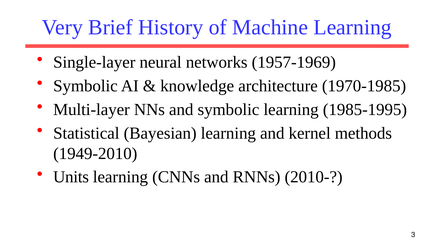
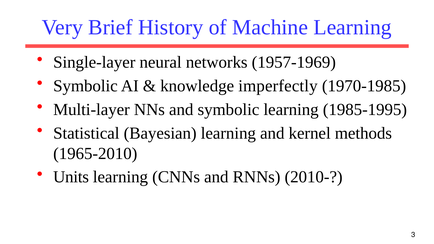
architecture: architecture -> imperfectly
1949-2010: 1949-2010 -> 1965-2010
